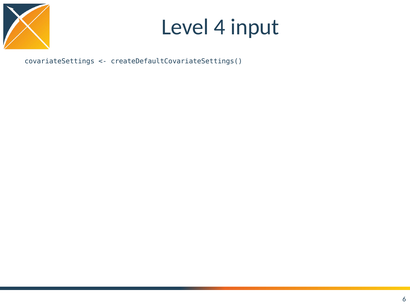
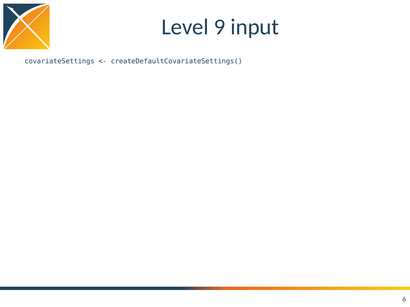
4: 4 -> 9
